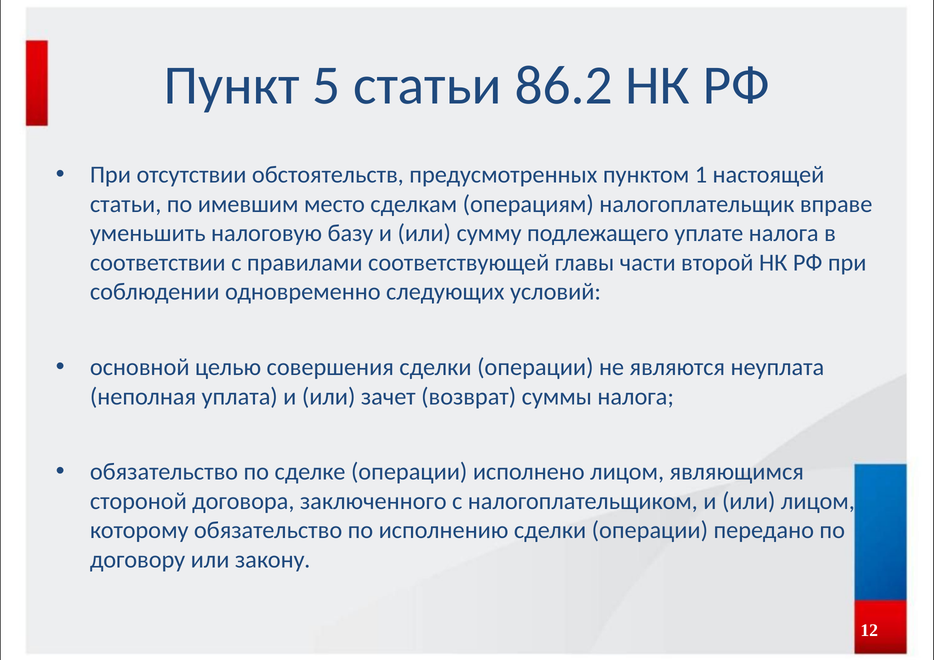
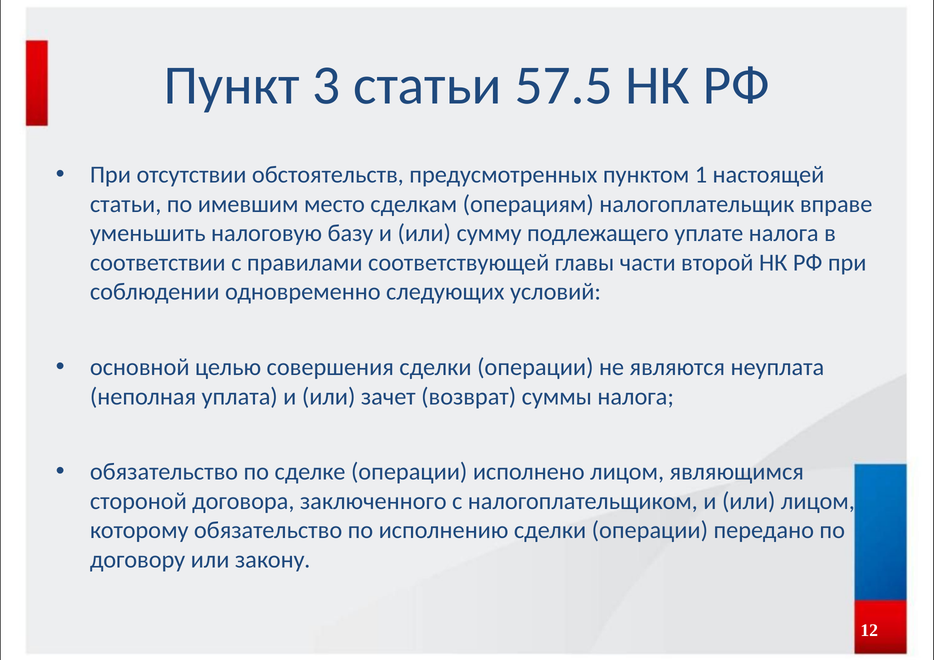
5: 5 -> 3
86.2: 86.2 -> 57.5
